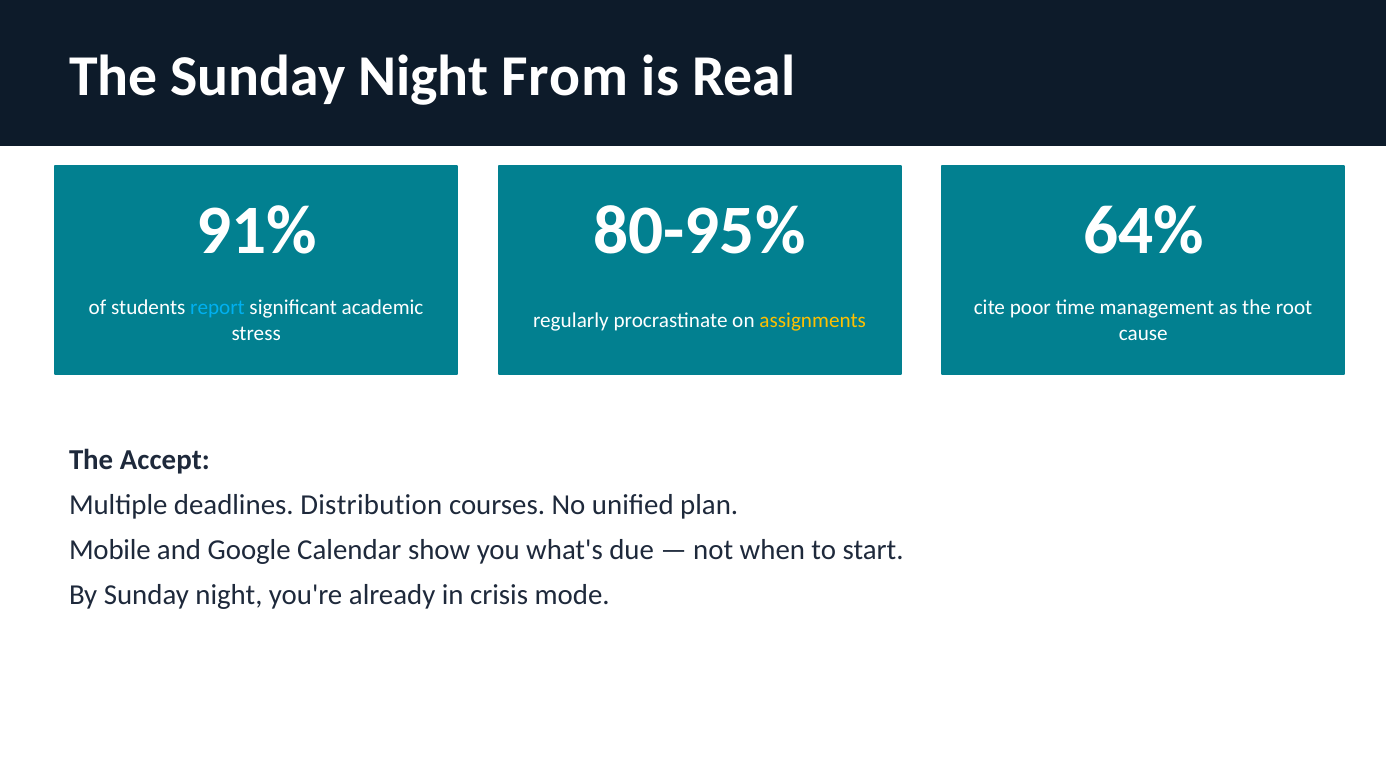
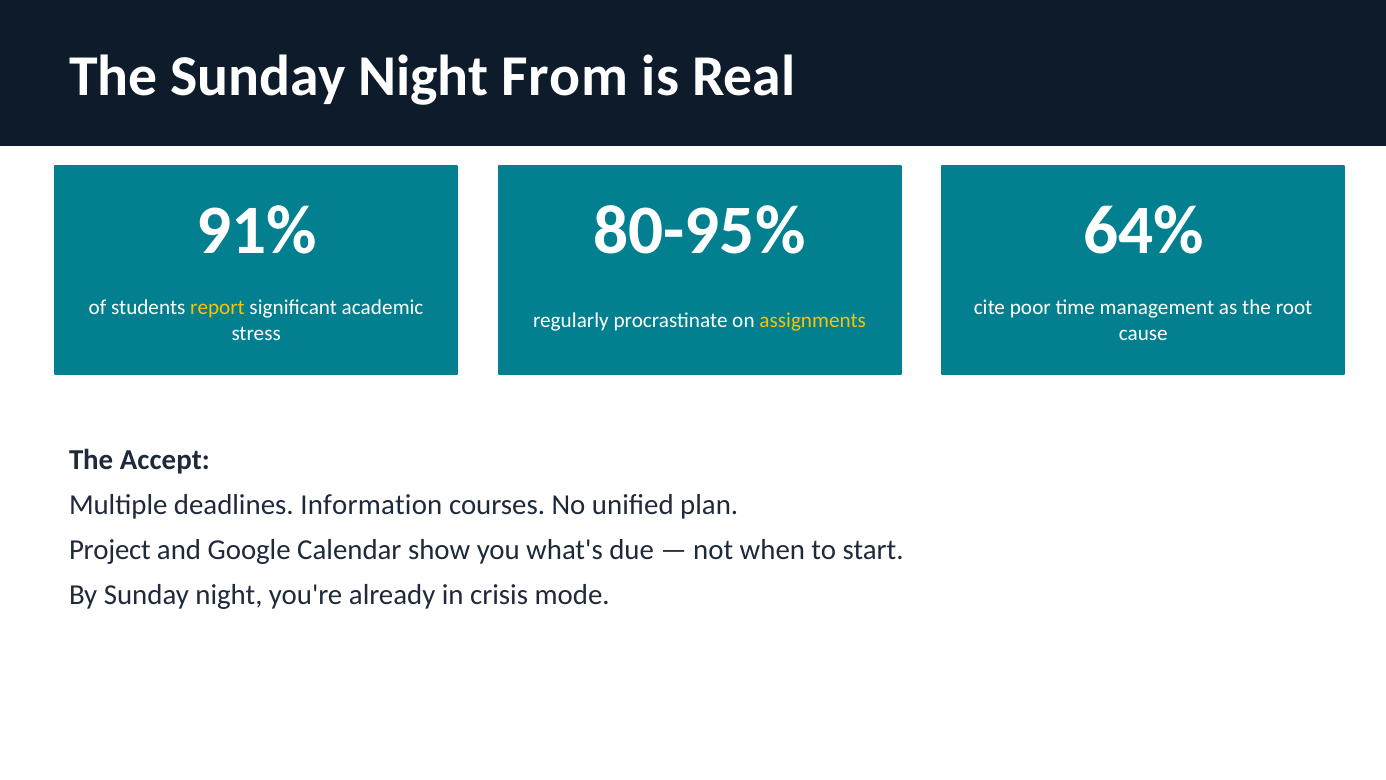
report colour: light blue -> yellow
Distribution: Distribution -> Information
Mobile: Mobile -> Project
